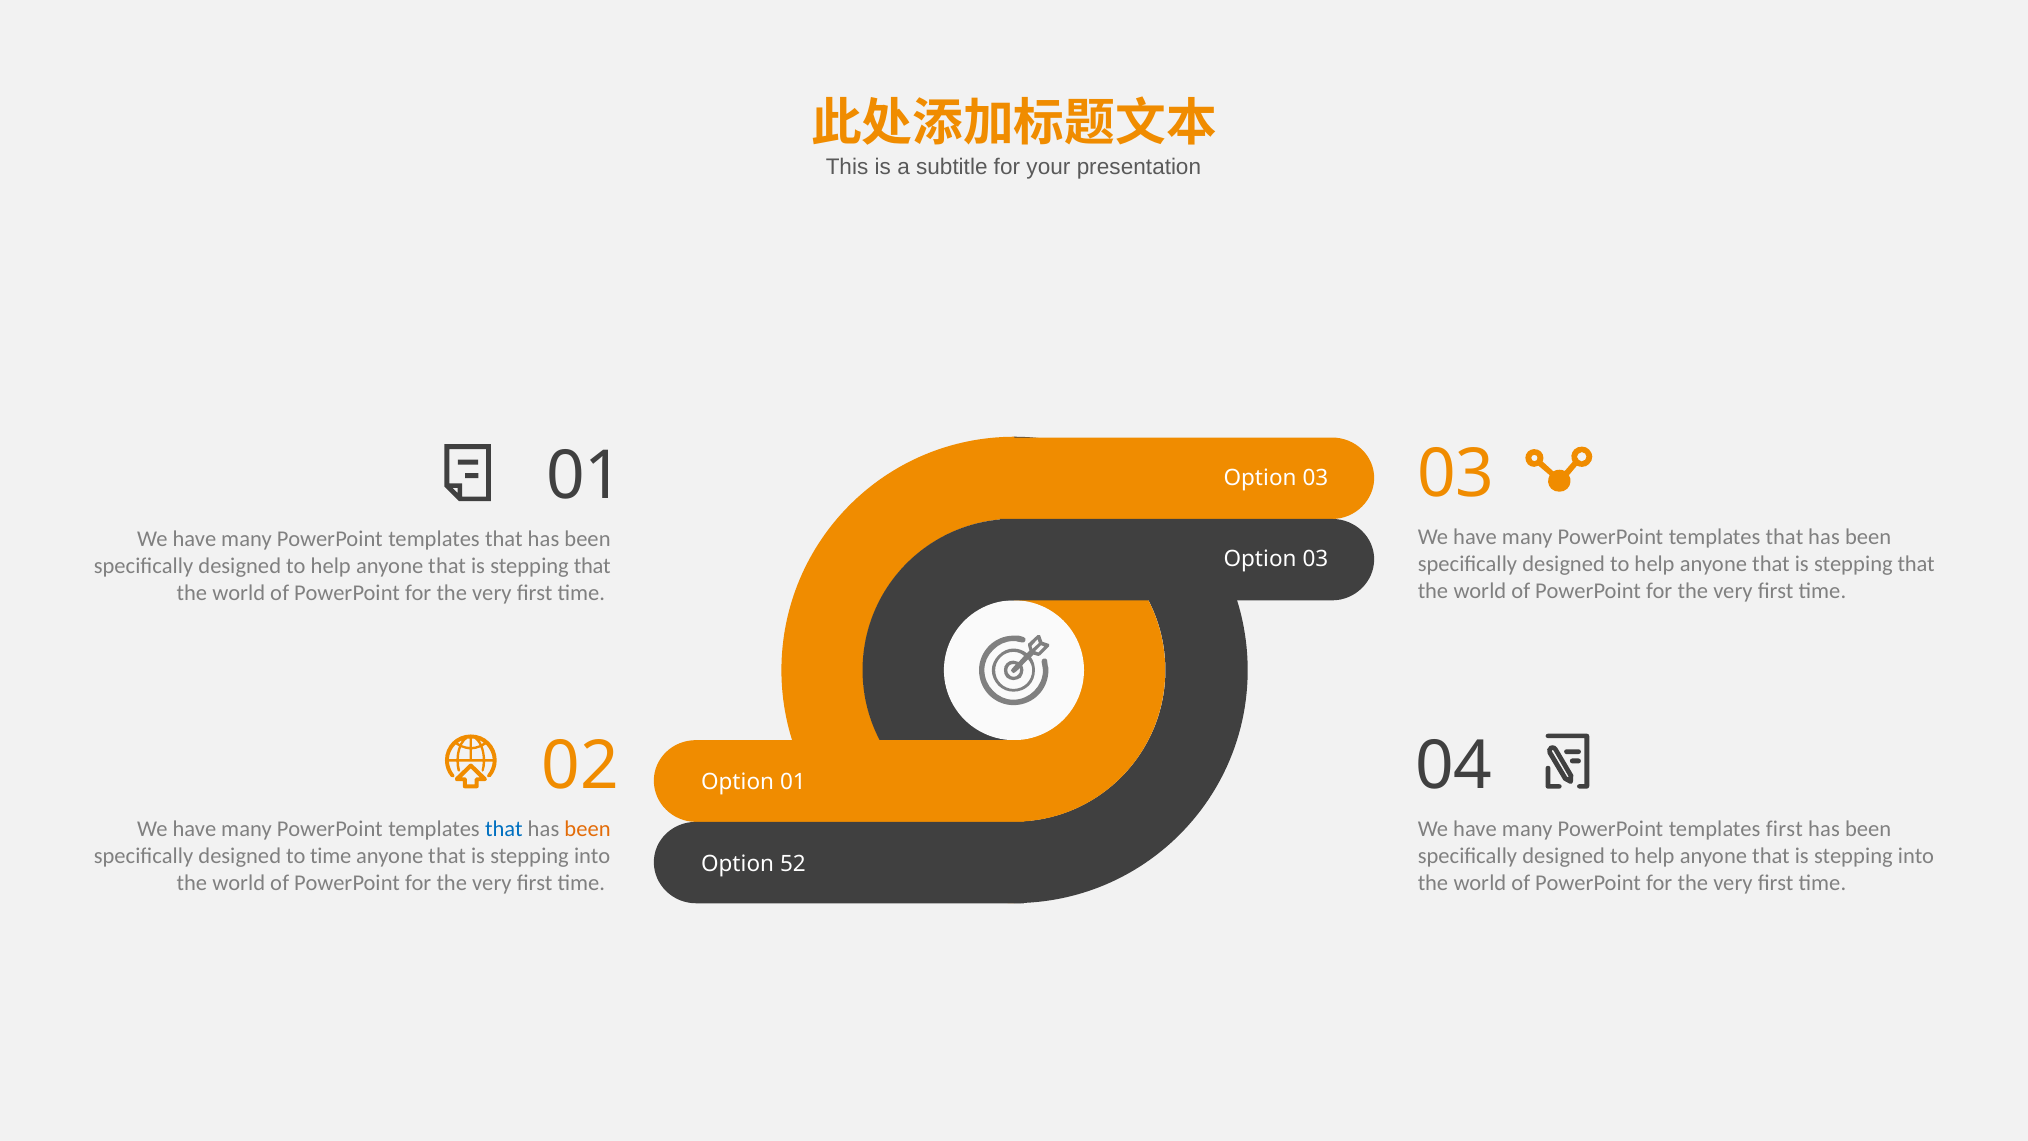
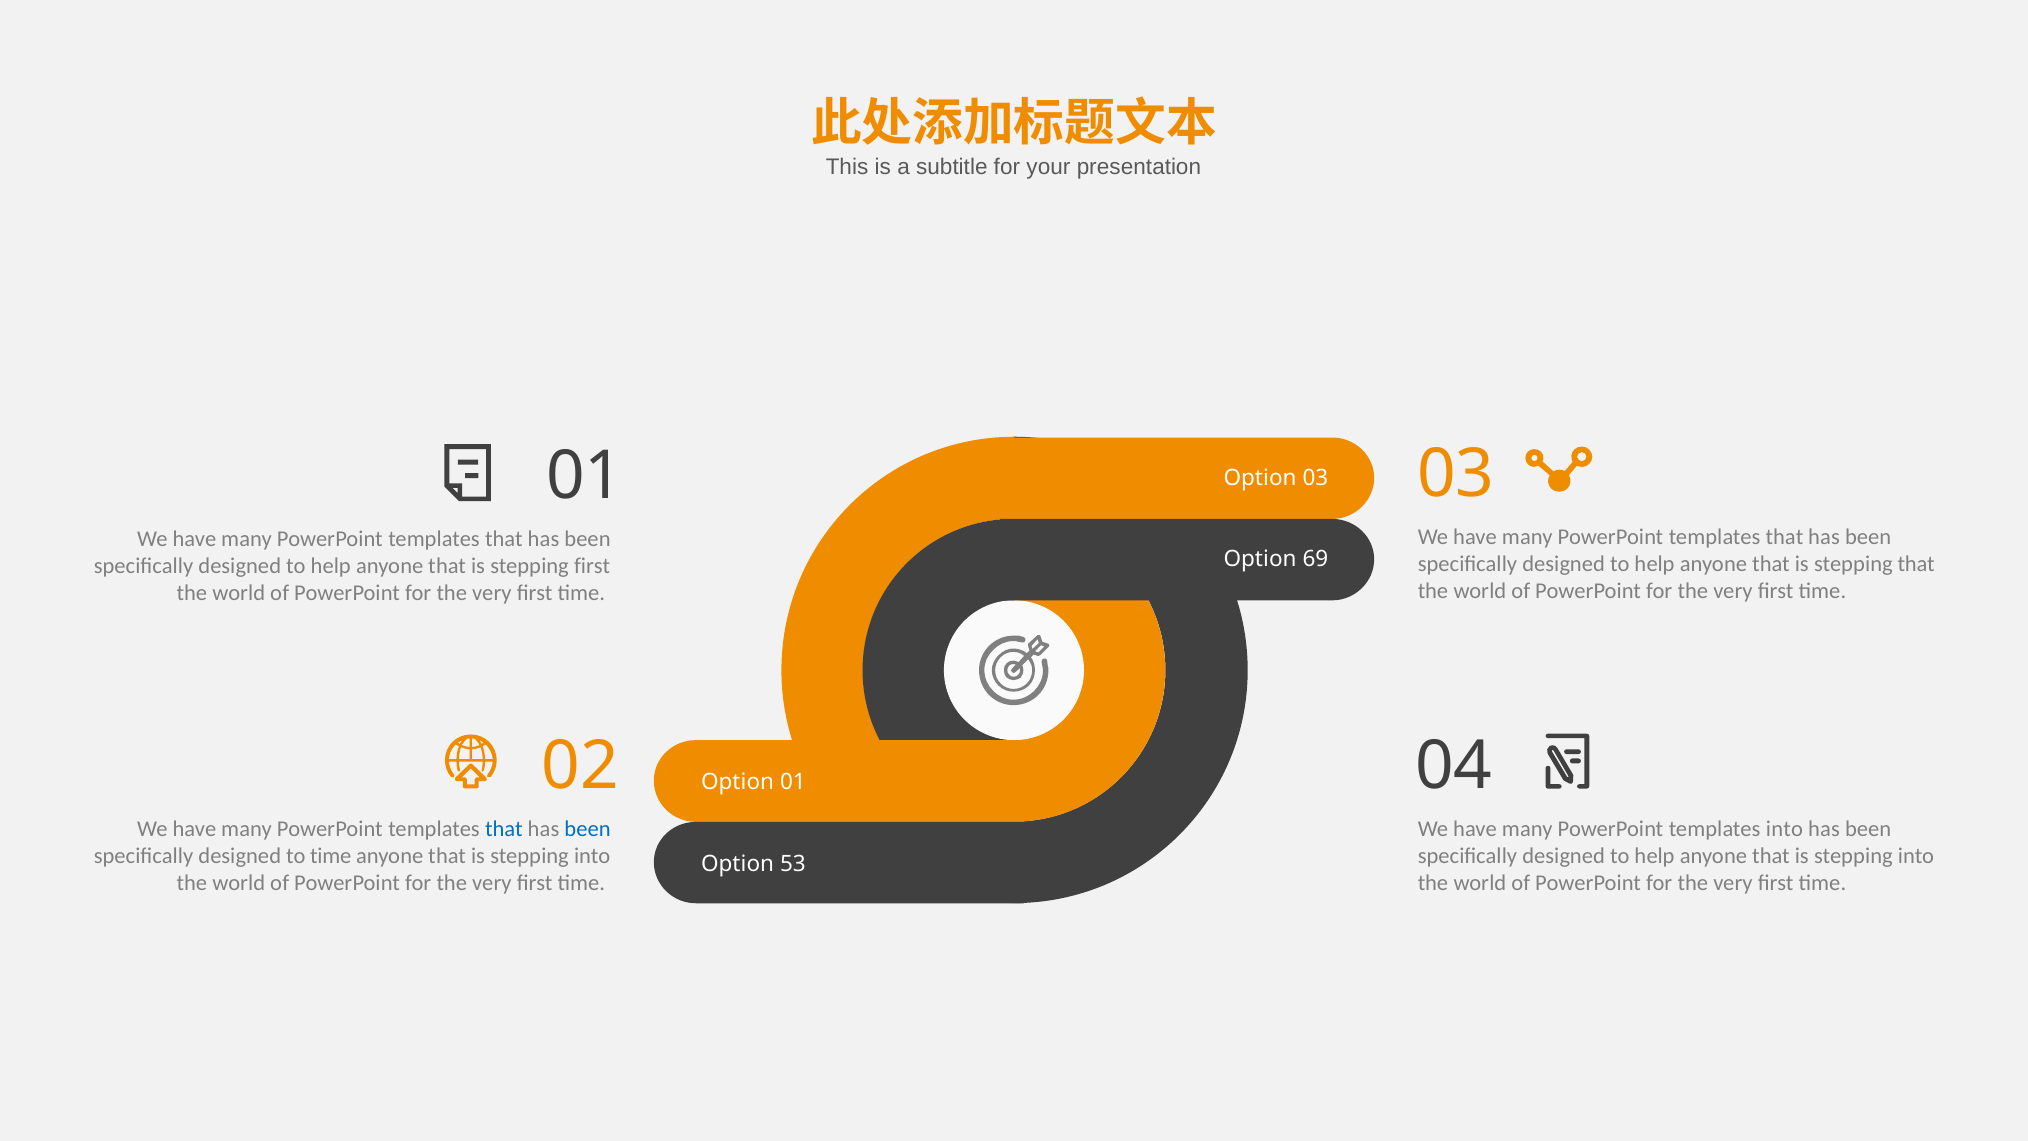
03 at (1315, 559): 03 -> 69
that at (592, 565): that -> first
been at (588, 828) colour: orange -> blue
templates first: first -> into
52: 52 -> 53
